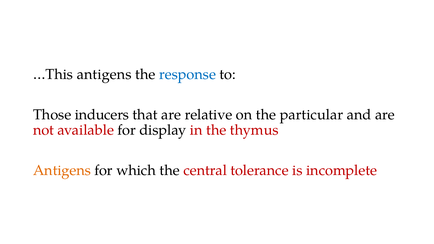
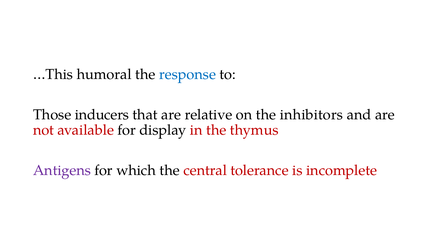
…This antigens: antigens -> humoral
particular: particular -> inhibitors
Antigens at (62, 171) colour: orange -> purple
